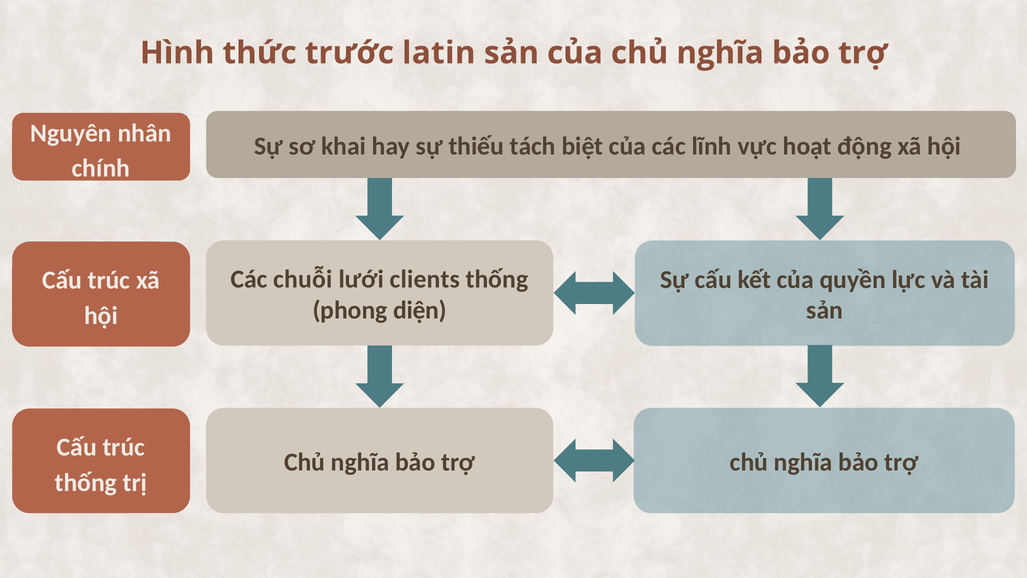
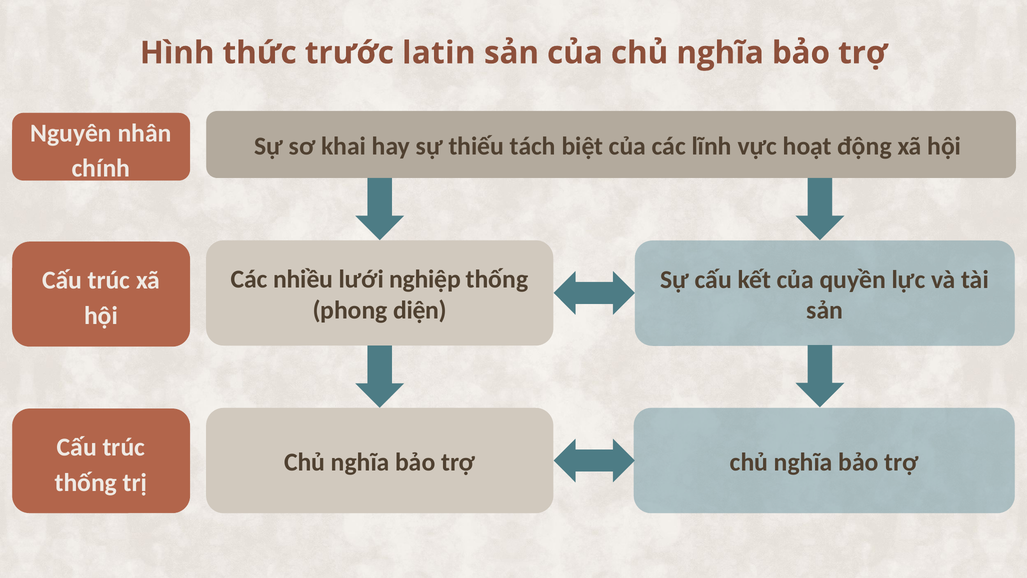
chuỗi: chuỗi -> nhiều
clients: clients -> nghiệp
